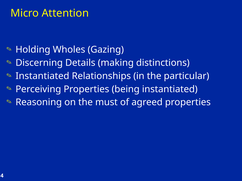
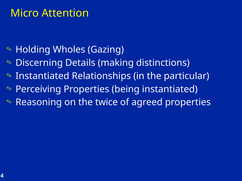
must: must -> twice
